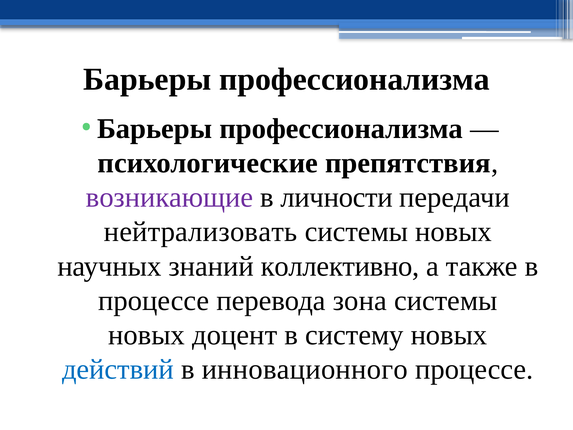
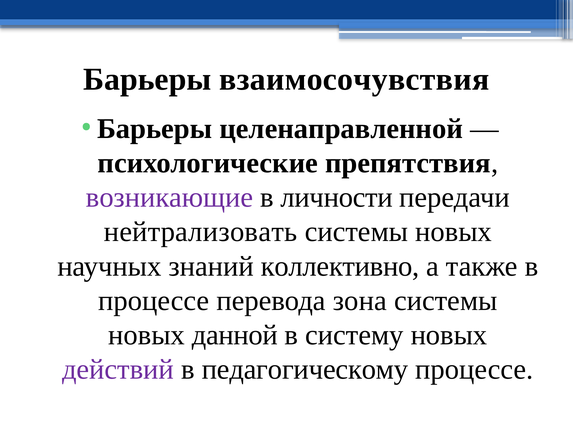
профессионализма at (354, 79): профессионализма -> взаимосочувствия
профессионализма at (341, 129): профессионализма -> целенаправленной
доцент: доцент -> данной
действий colour: blue -> purple
инновационного: инновационного -> педагогическому
